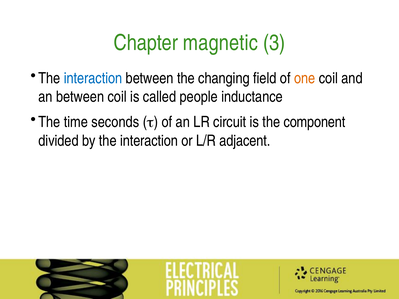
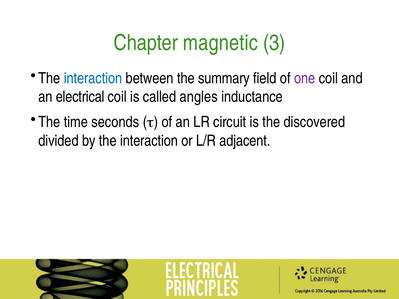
changing: changing -> summary
one colour: orange -> purple
an between: between -> electrical
people: people -> angles
component: component -> discovered
